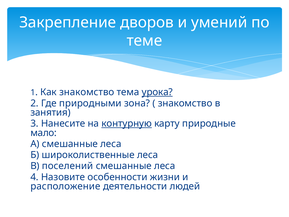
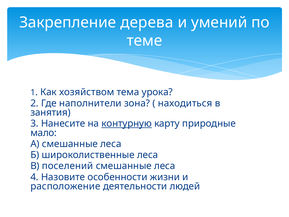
дворов: дворов -> дерева
Как знакомство: знакомство -> хозяйством
урока underline: present -> none
природными: природными -> наполнители
знакомство at (185, 103): знакомство -> находиться
